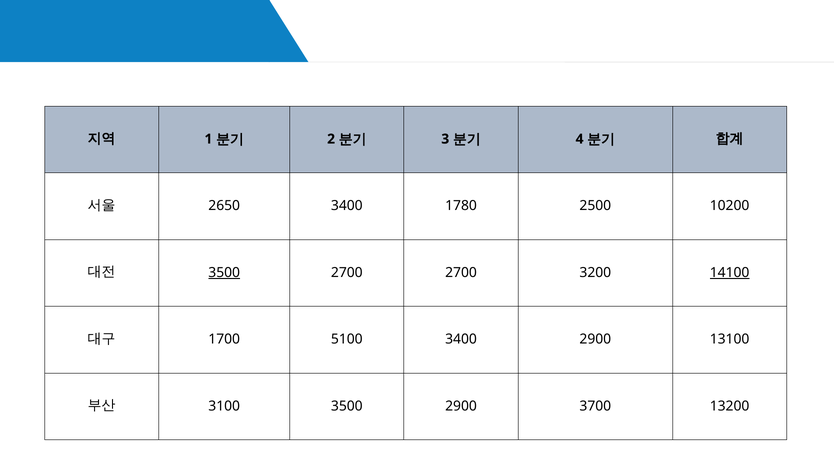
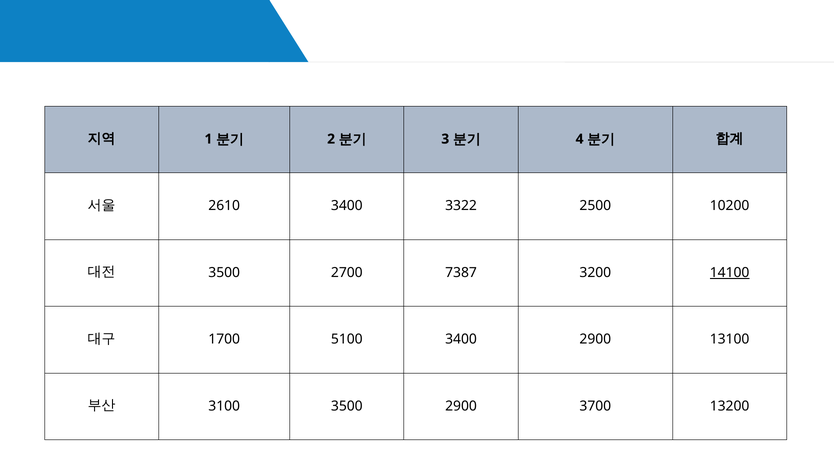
2650: 2650 -> 2610
1780: 1780 -> 3322
3500 at (224, 273) underline: present -> none
2700 2700: 2700 -> 7387
